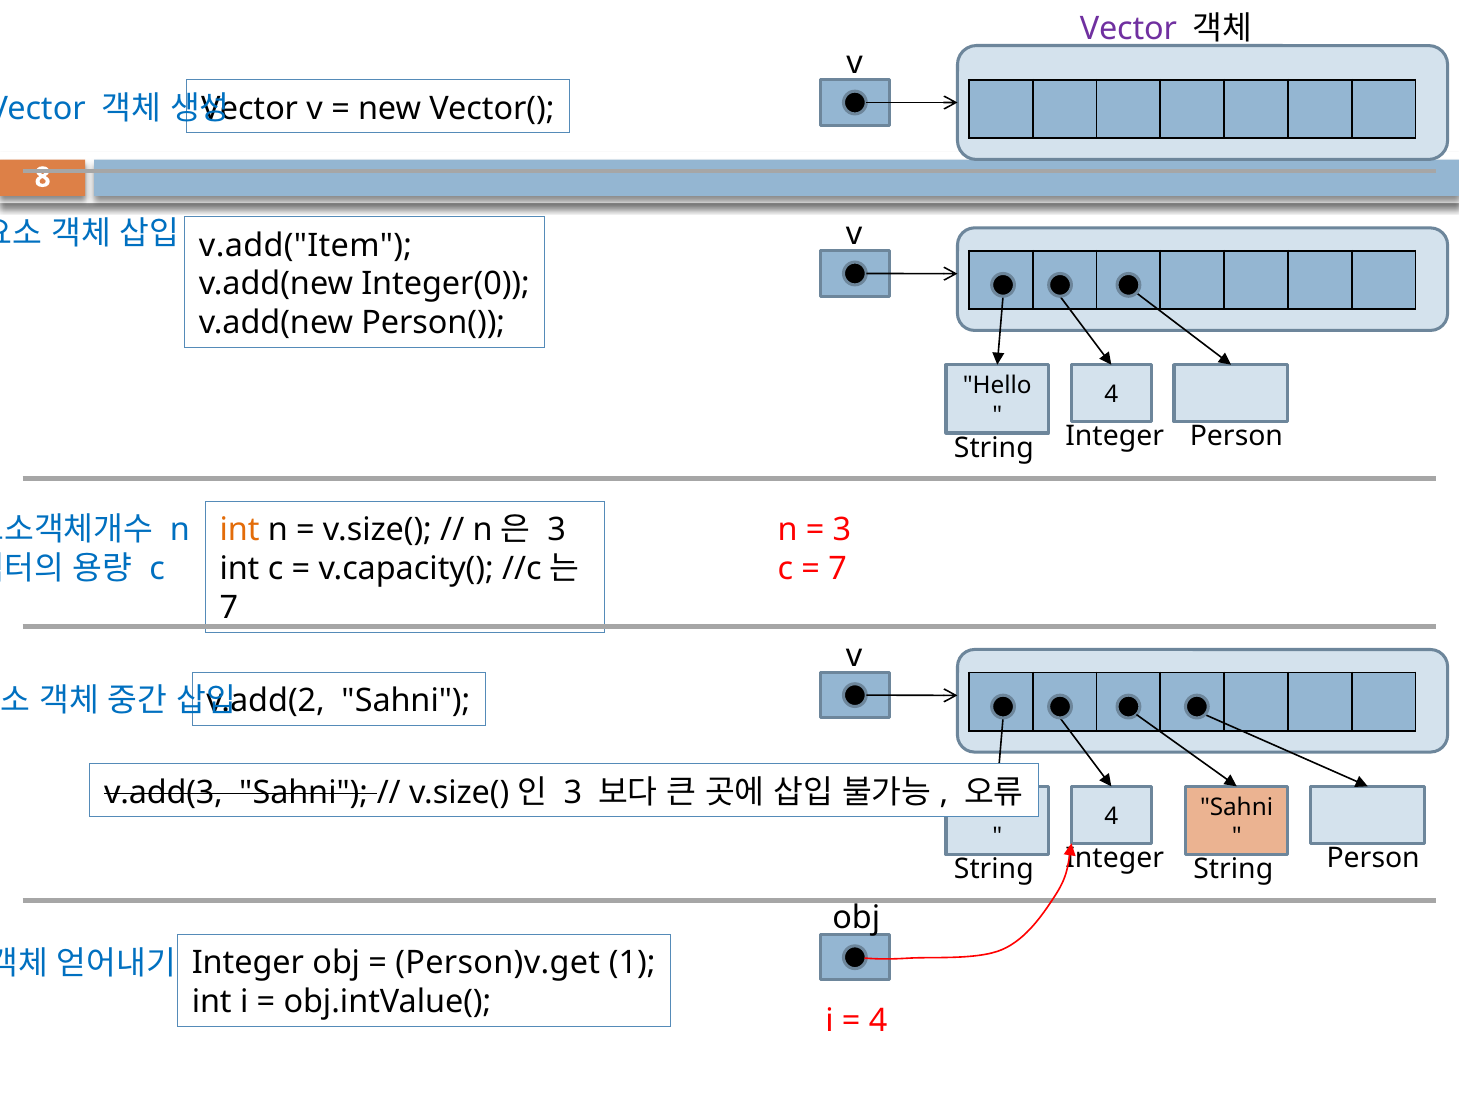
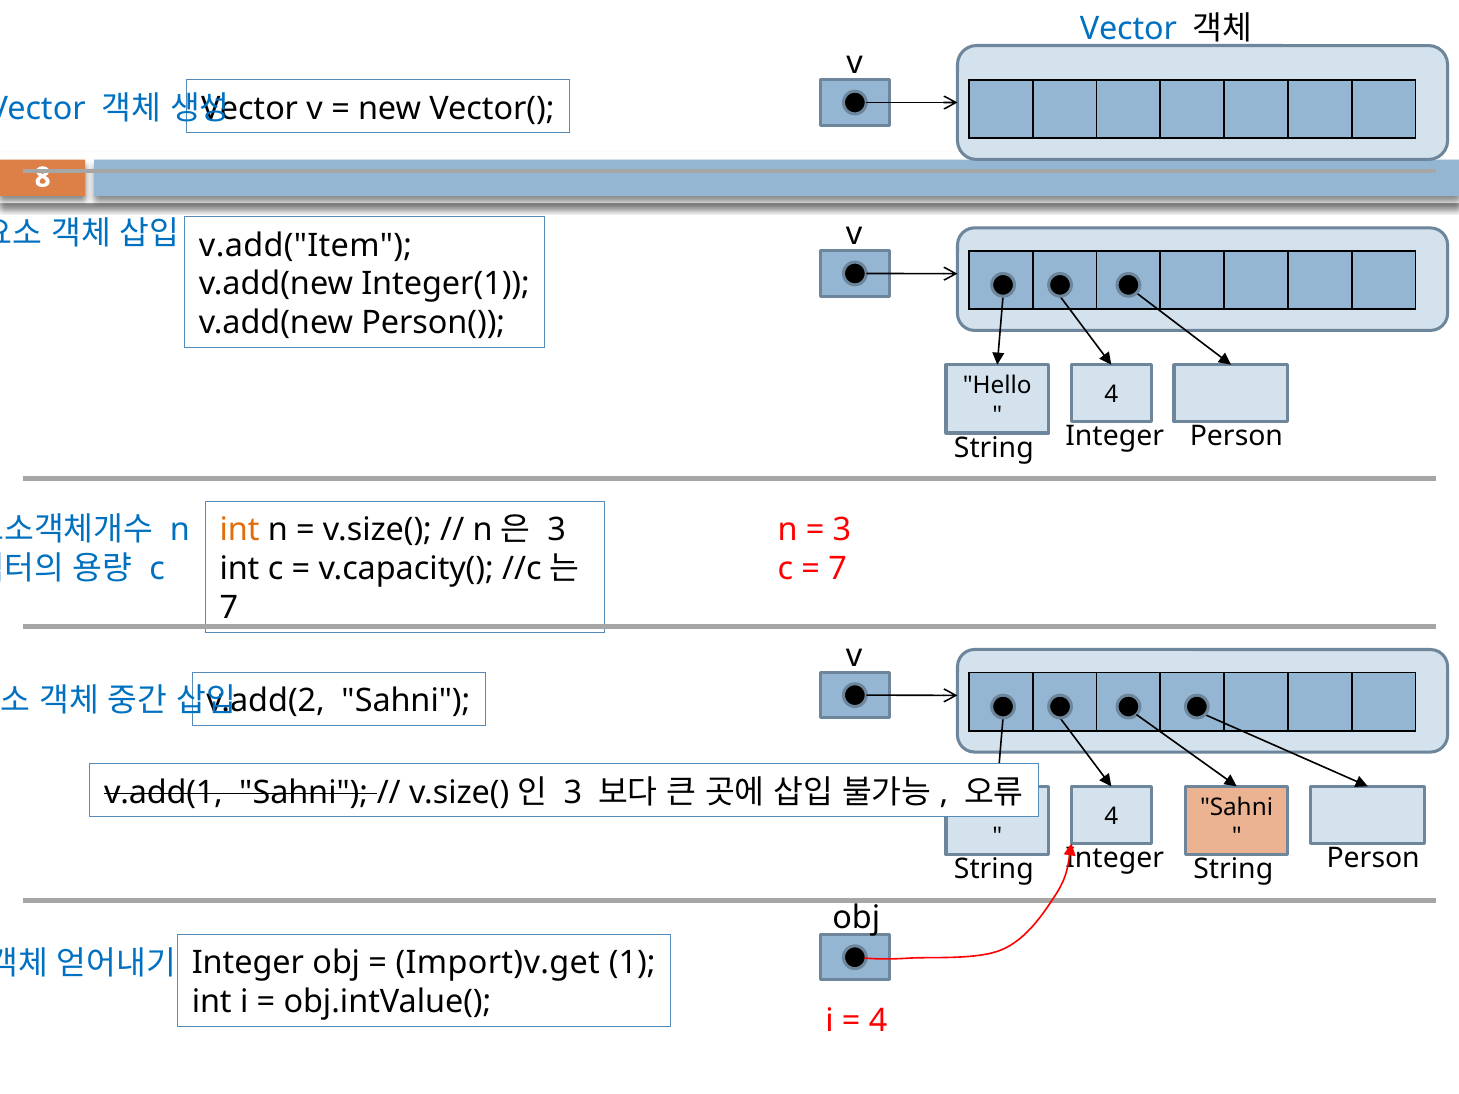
Vector at (1128, 29) colour: purple -> blue
Integer(0: Integer(0 -> Integer(1
v.add(3: v.add(3 -> v.add(1
Person)v.get: Person)v.get -> Import)v.get
